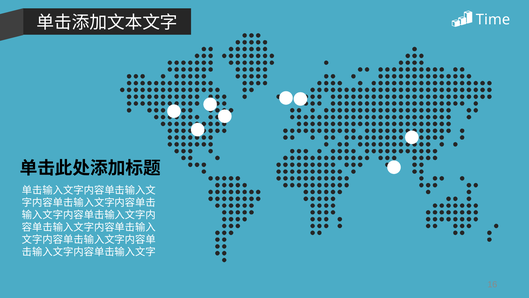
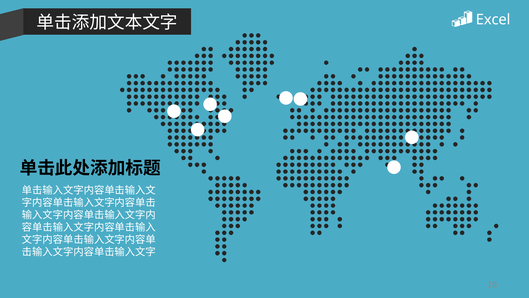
Time: Time -> Excel
